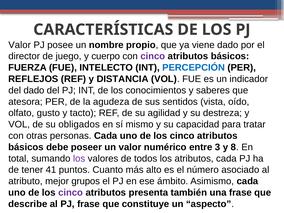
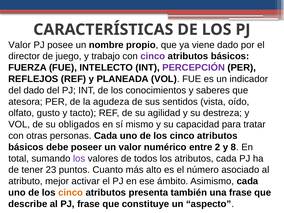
cuerpo: cuerpo -> trabajo
PERCEPCIÓN colour: blue -> purple
DISTANCIA: DISTANCIA -> PLANEADA
3: 3 -> 2
41: 41 -> 23
grupos: grupos -> activar
cinco at (71, 193) colour: purple -> orange
